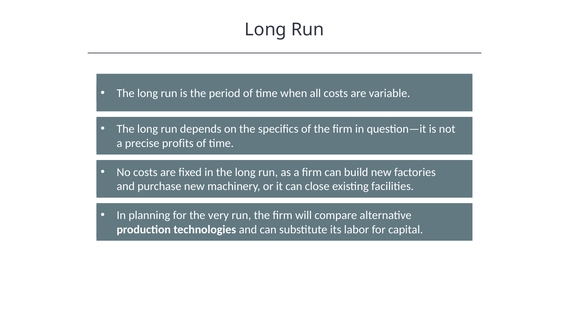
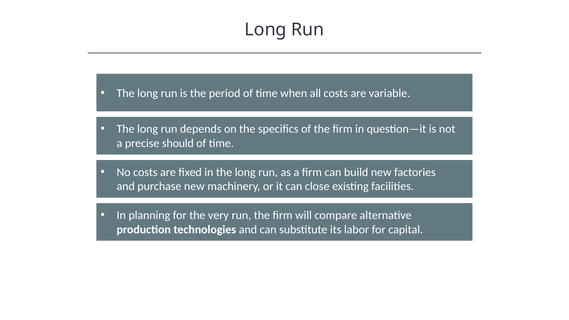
profits: profits -> should
